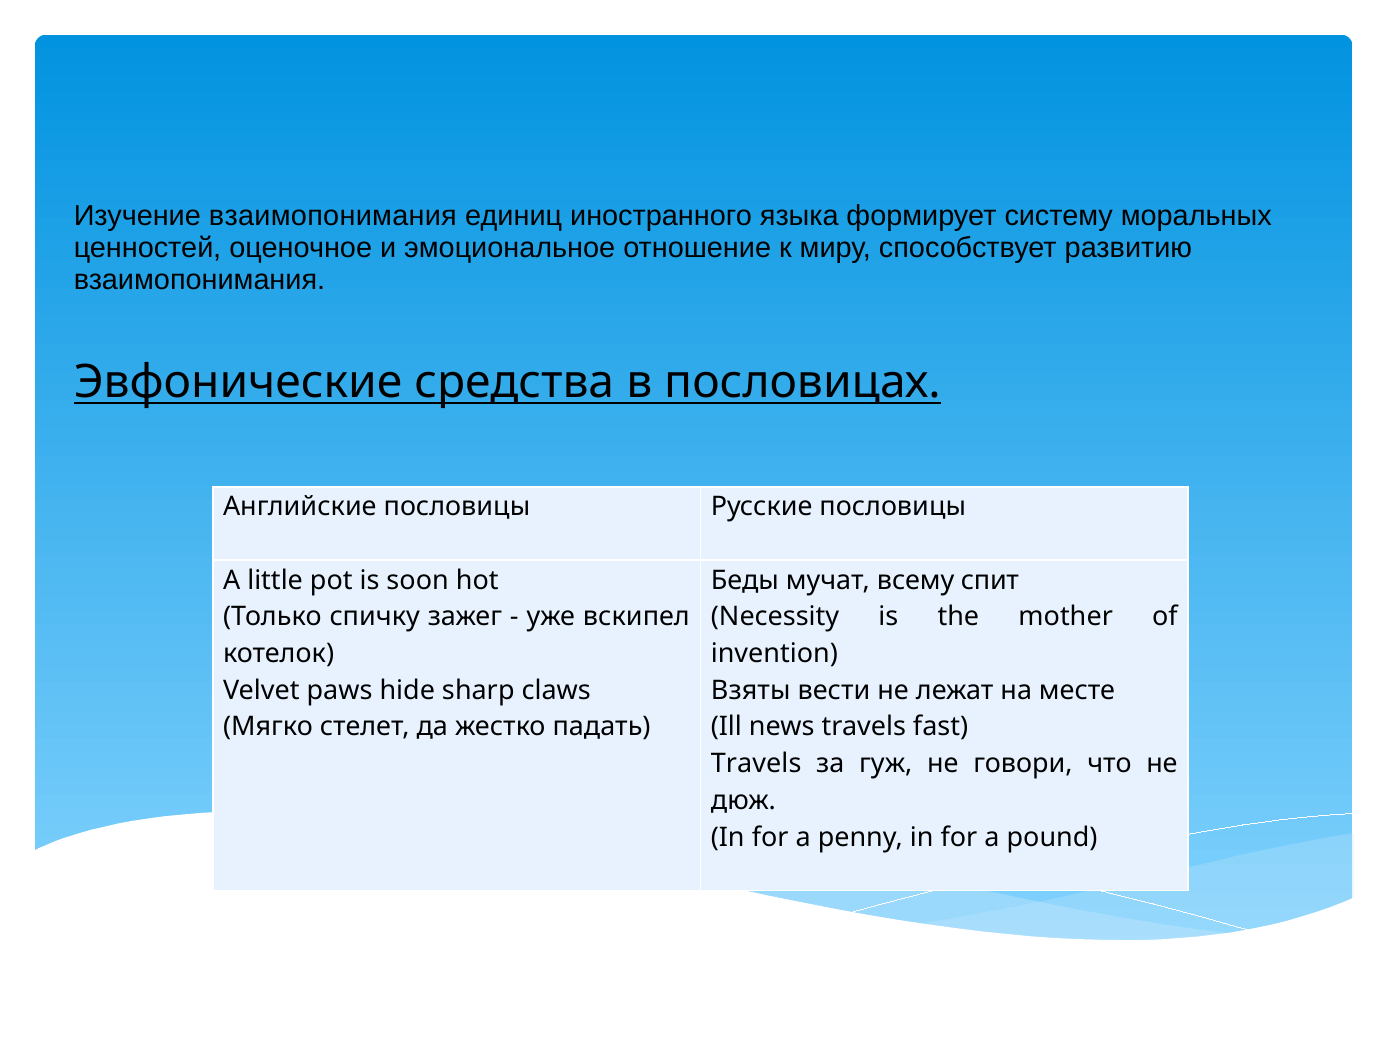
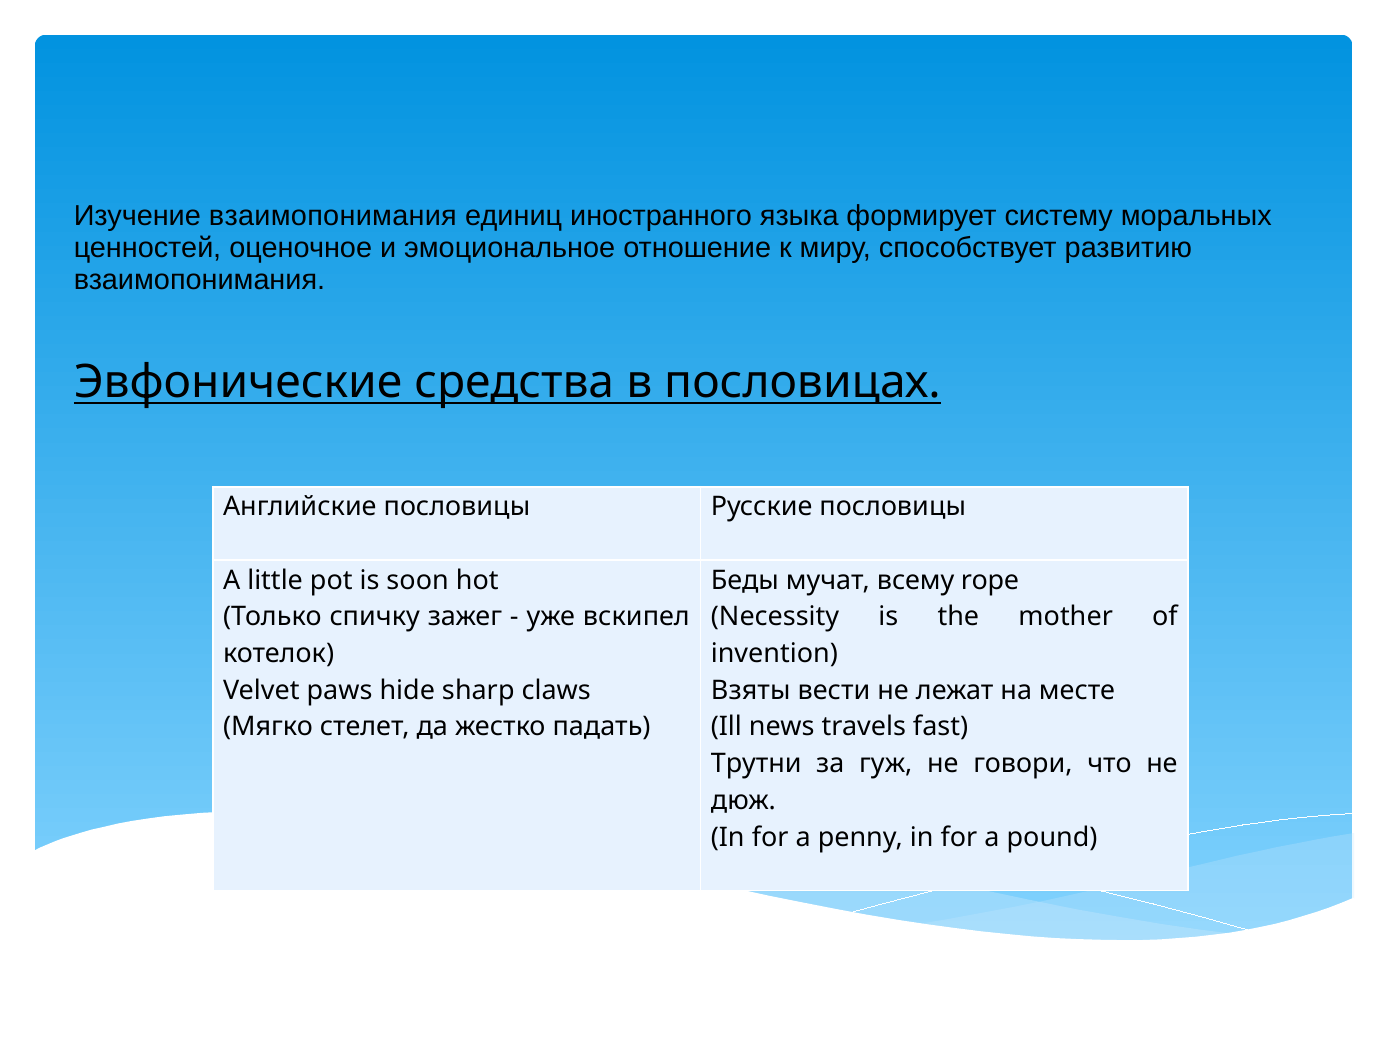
спит: спит -> rope
Travels at (756, 764): Travels -> Трутни
